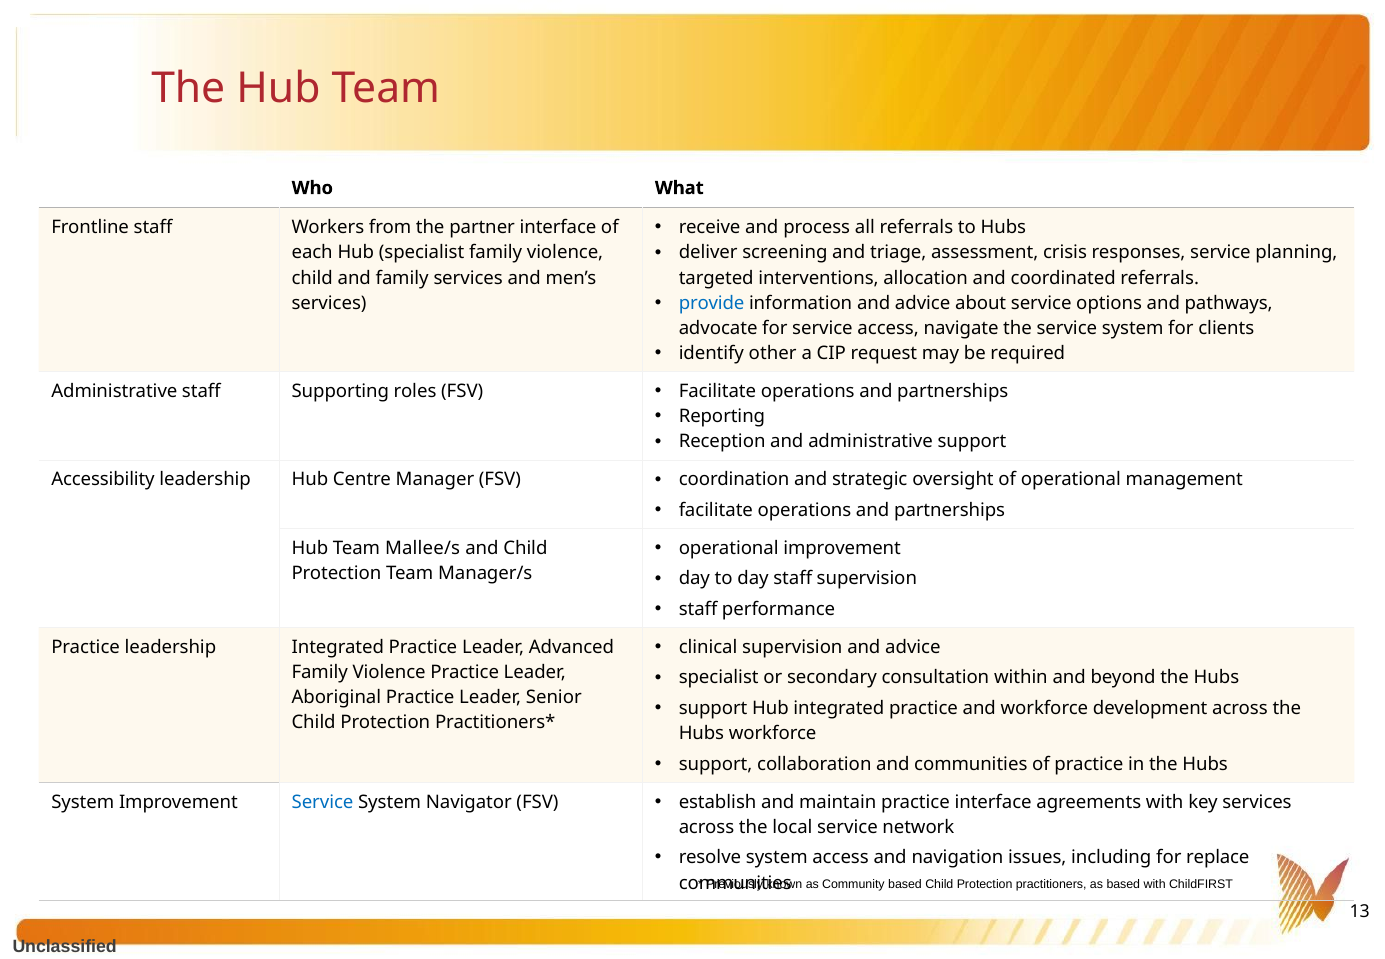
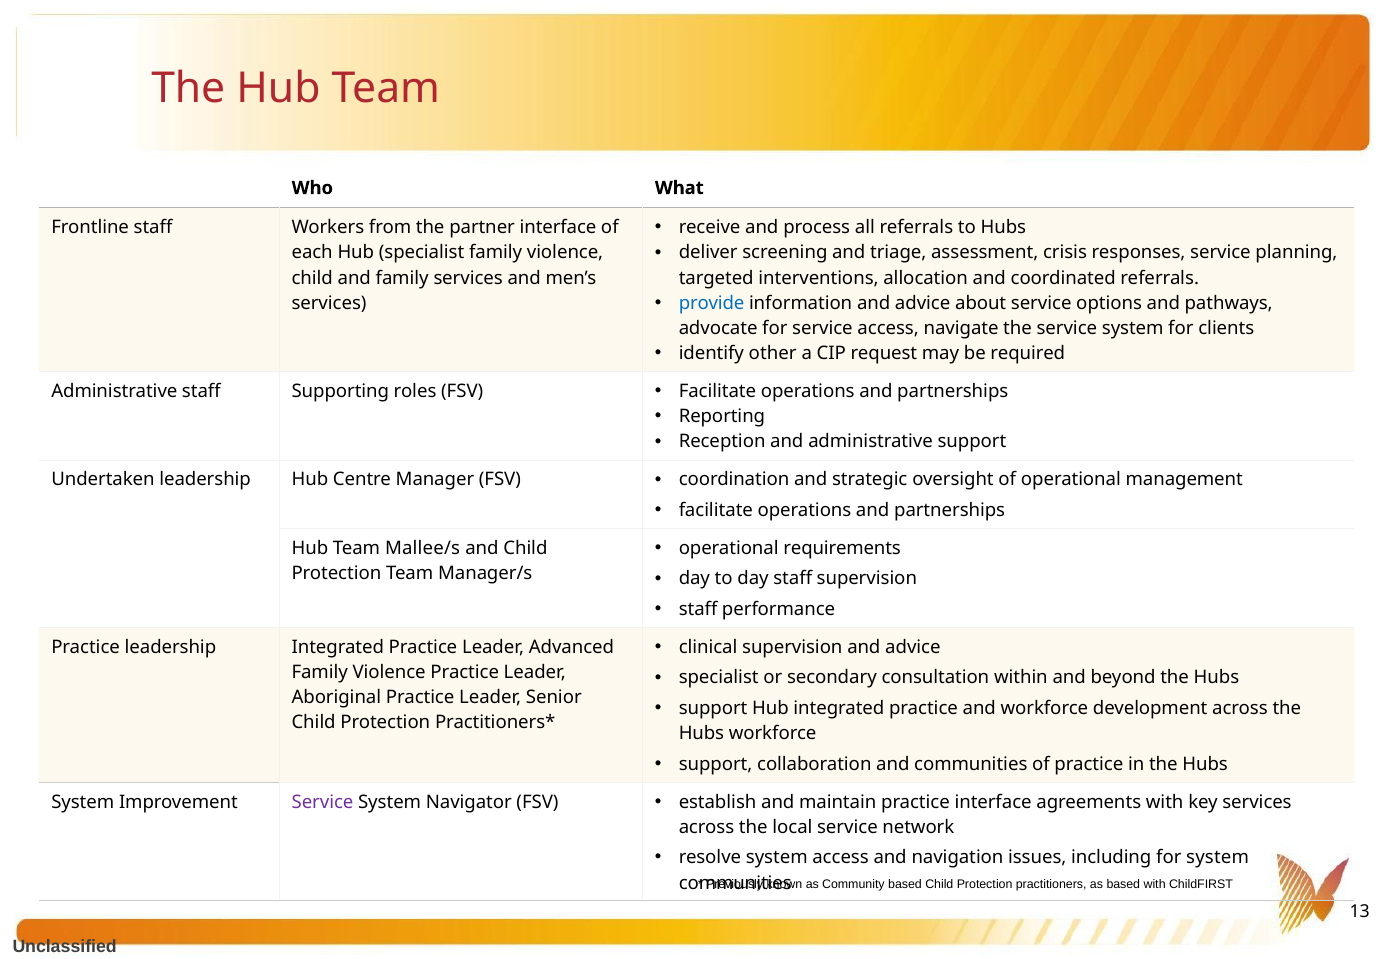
Accessibility: Accessibility -> Undertaken
operational improvement: improvement -> requirements
Service at (323, 802) colour: blue -> purple
for replace: replace -> system
